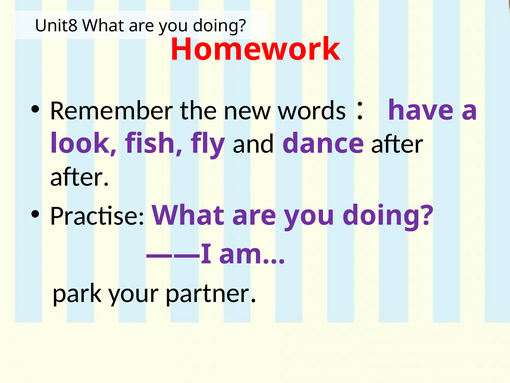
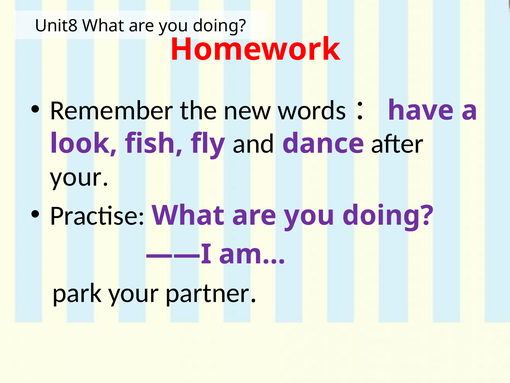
after at (80, 177): after -> your
